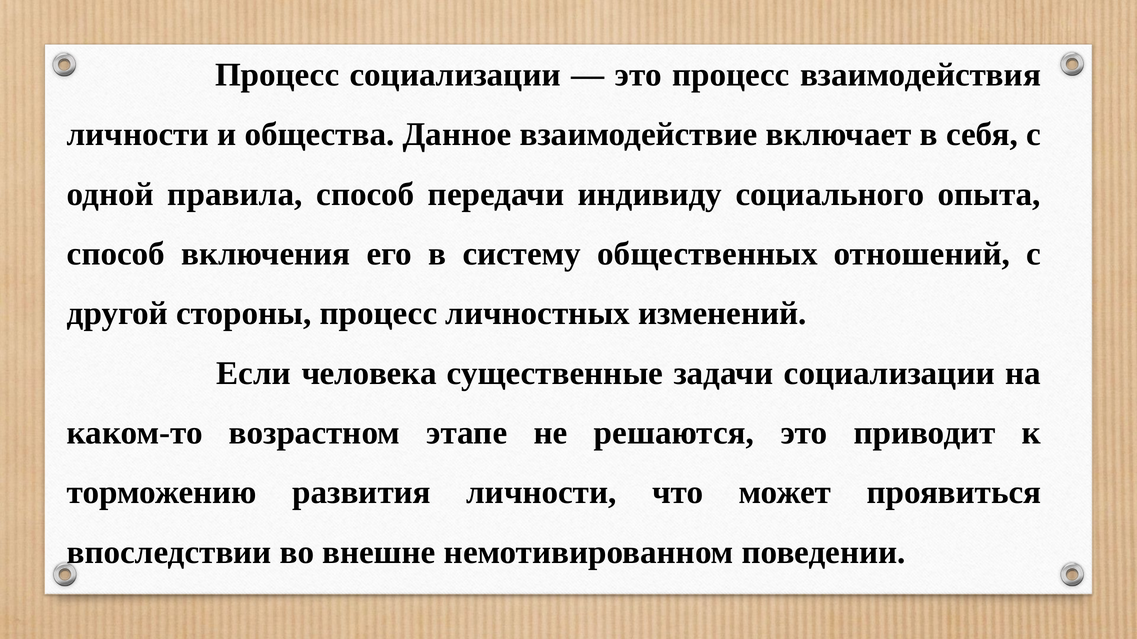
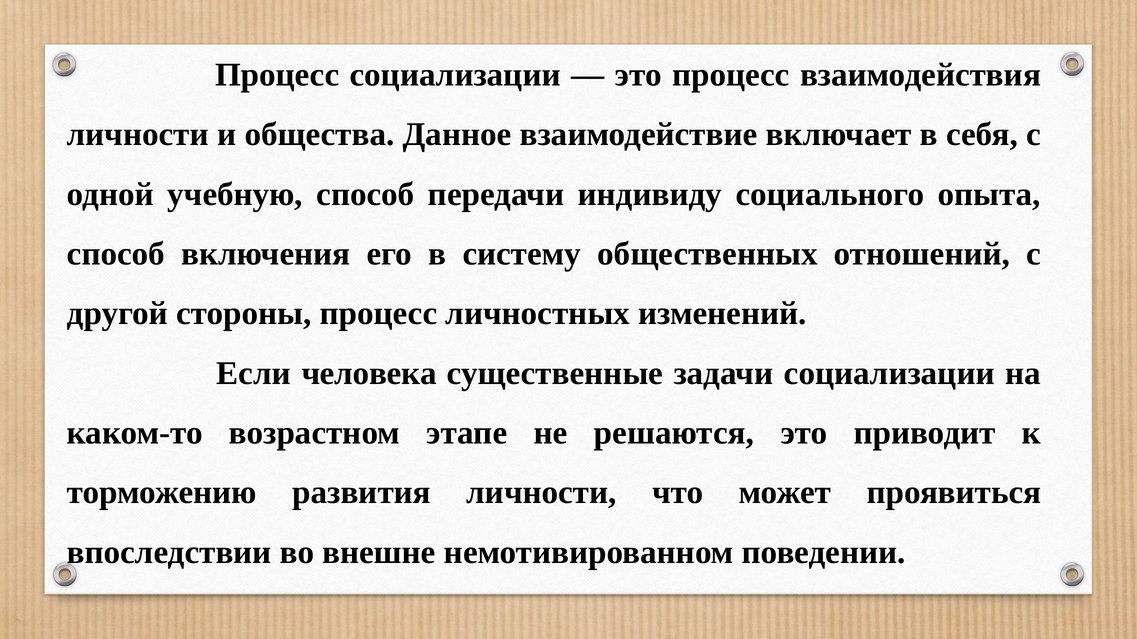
правила: правила -> учебную
